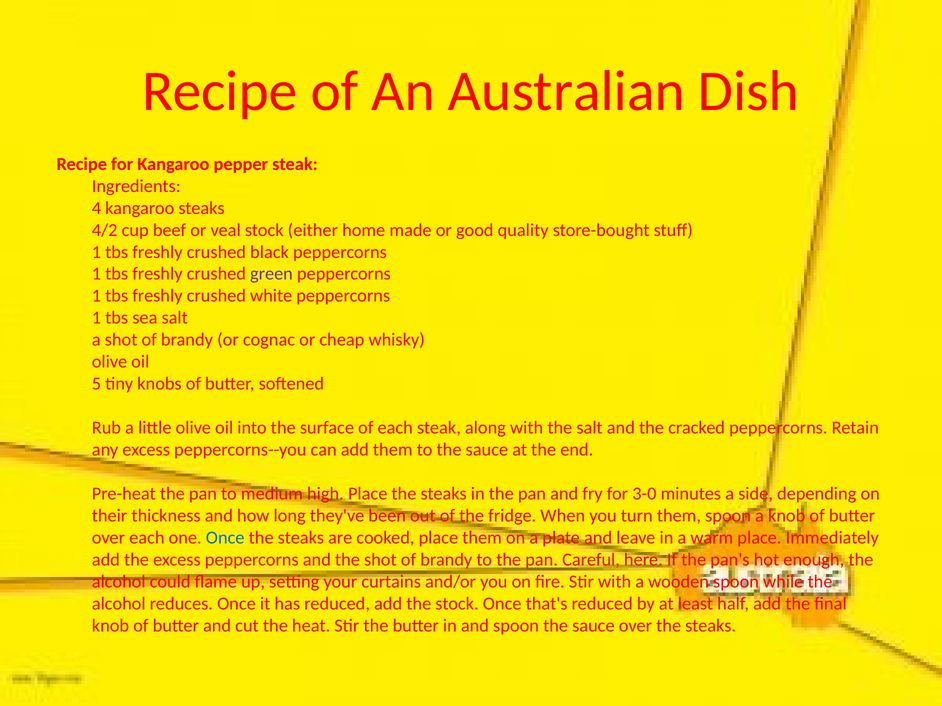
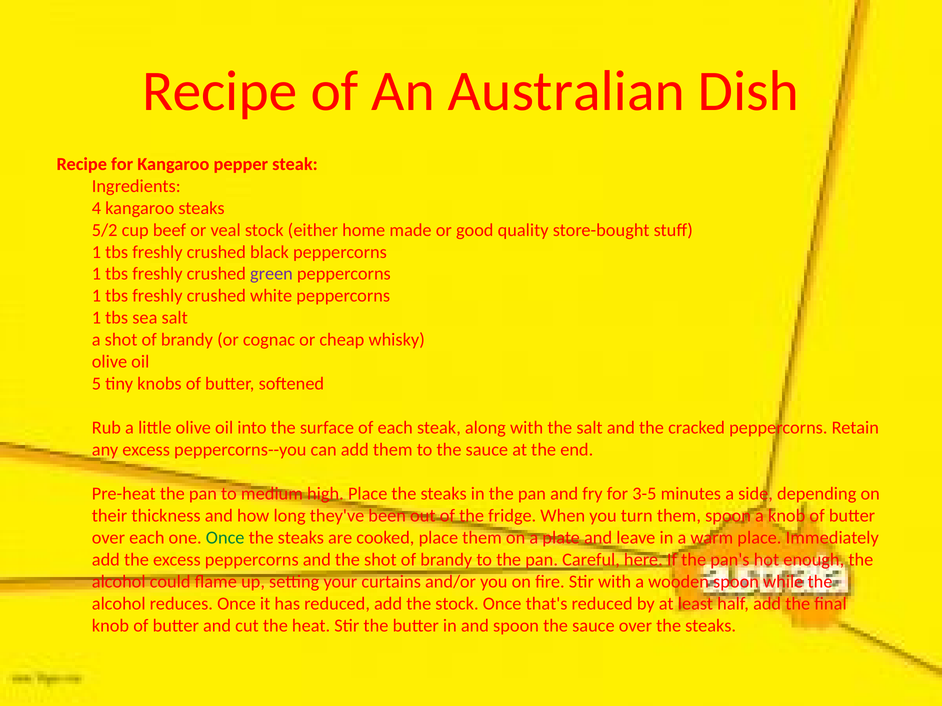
4/2: 4/2 -> 5/2
3-0: 3-0 -> 3-5
Once at (225, 538) colour: blue -> green
